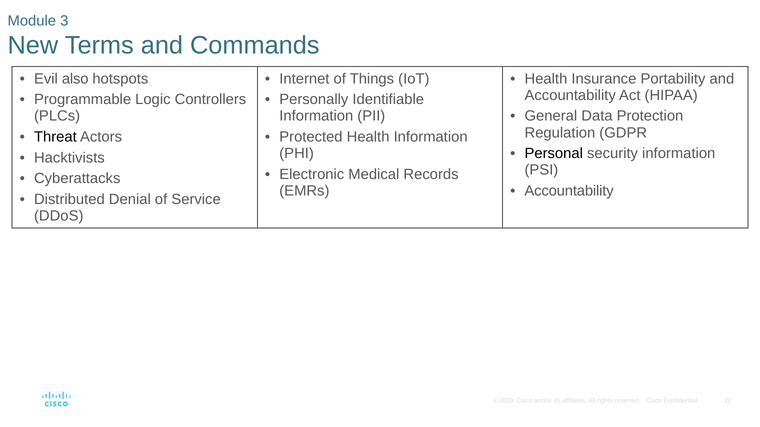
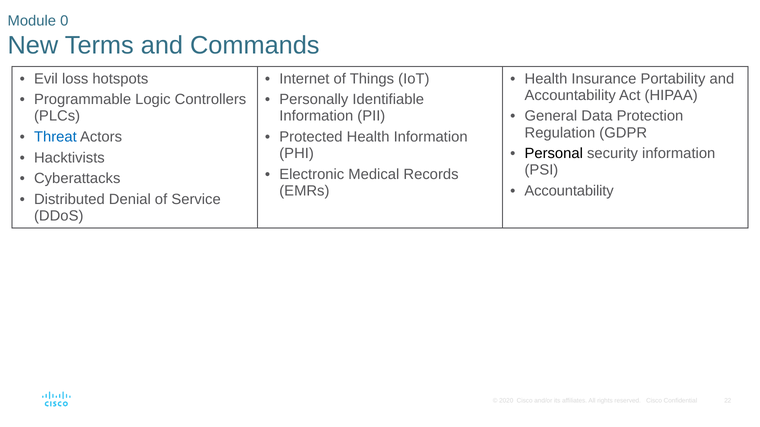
3: 3 -> 0
also: also -> loss
Threat colour: black -> blue
